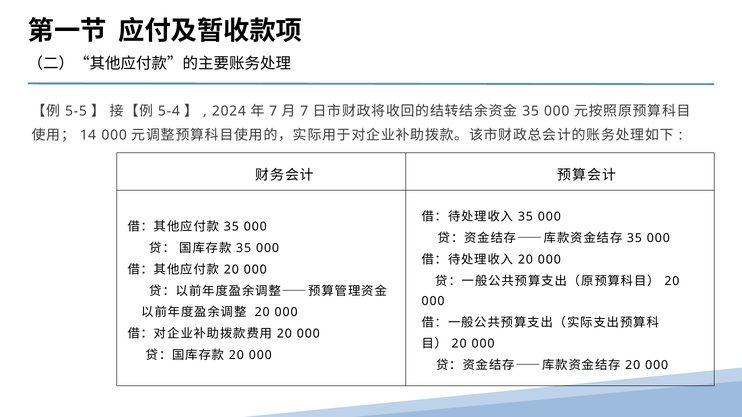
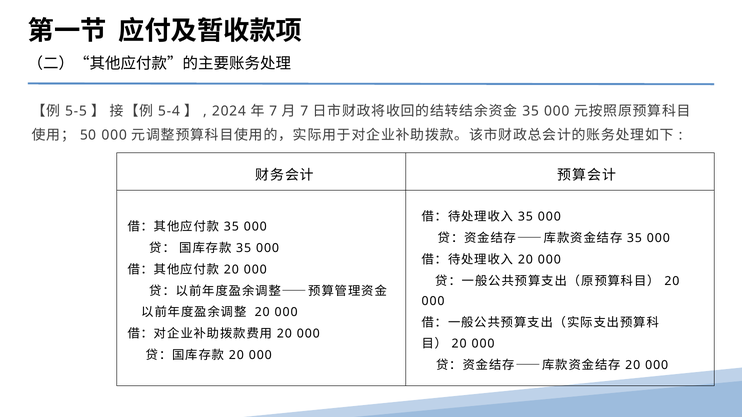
14: 14 -> 50
